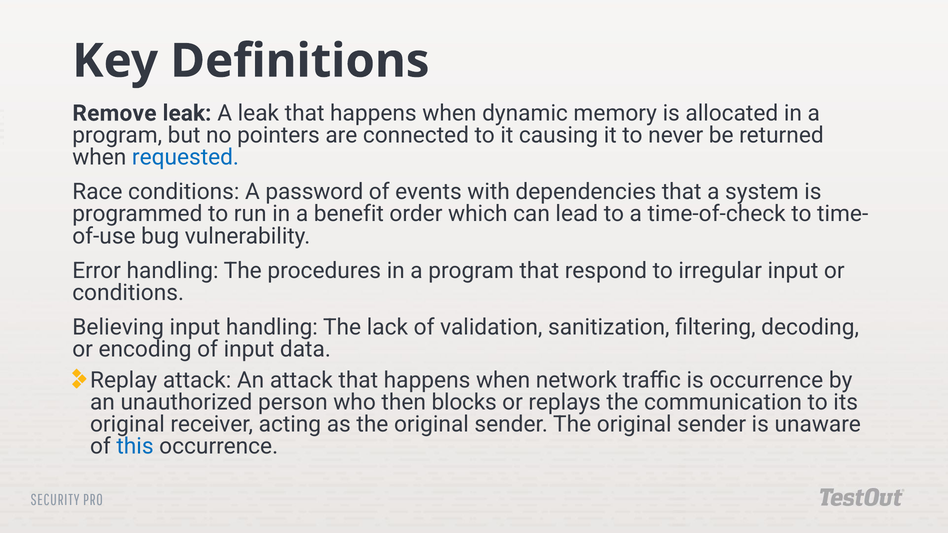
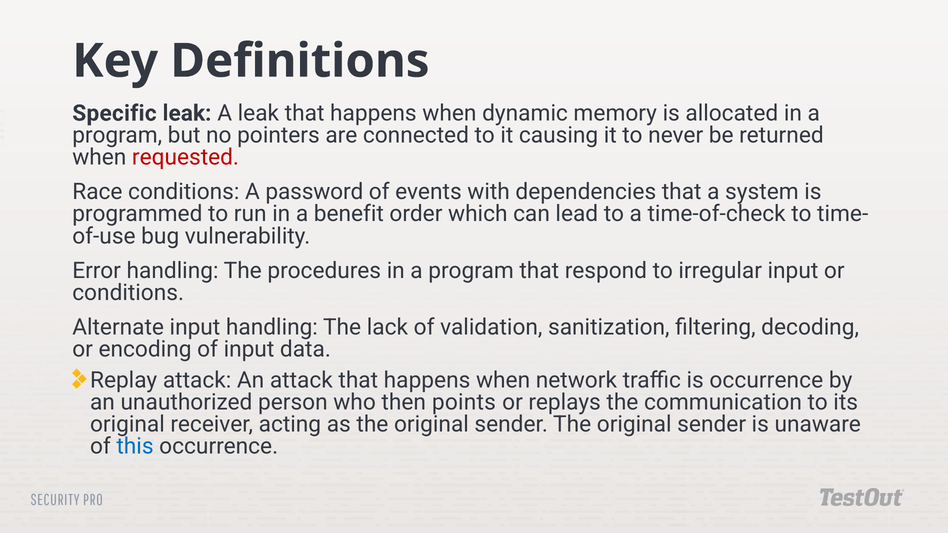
Remove: Remove -> Specific
requested colour: blue -> red
Believing: Believing -> Alternate
blocks: blocks -> points
